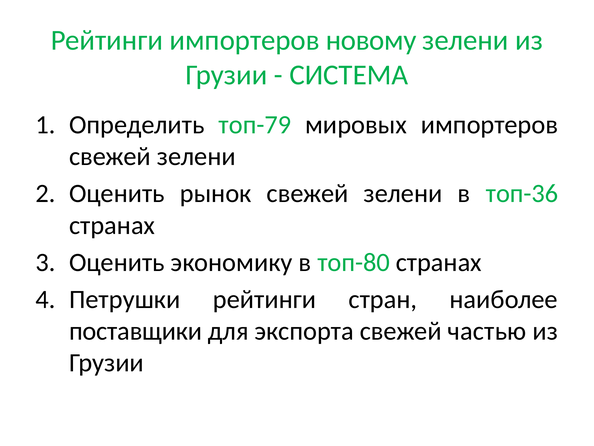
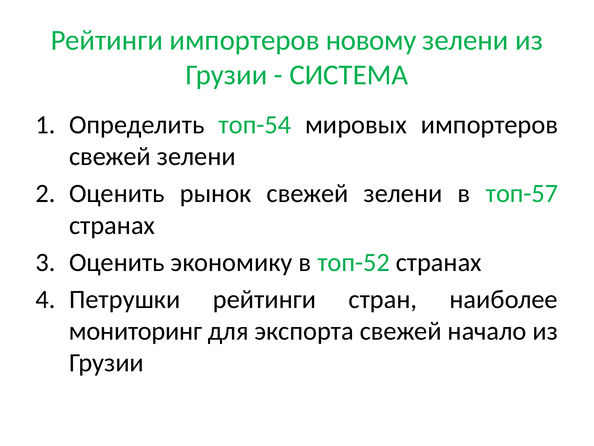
топ-79: топ-79 -> топ-54
топ-36: топ-36 -> топ-57
топ-80: топ-80 -> топ-52
поставщики: поставщики -> мониторинг
частью: частью -> начало
